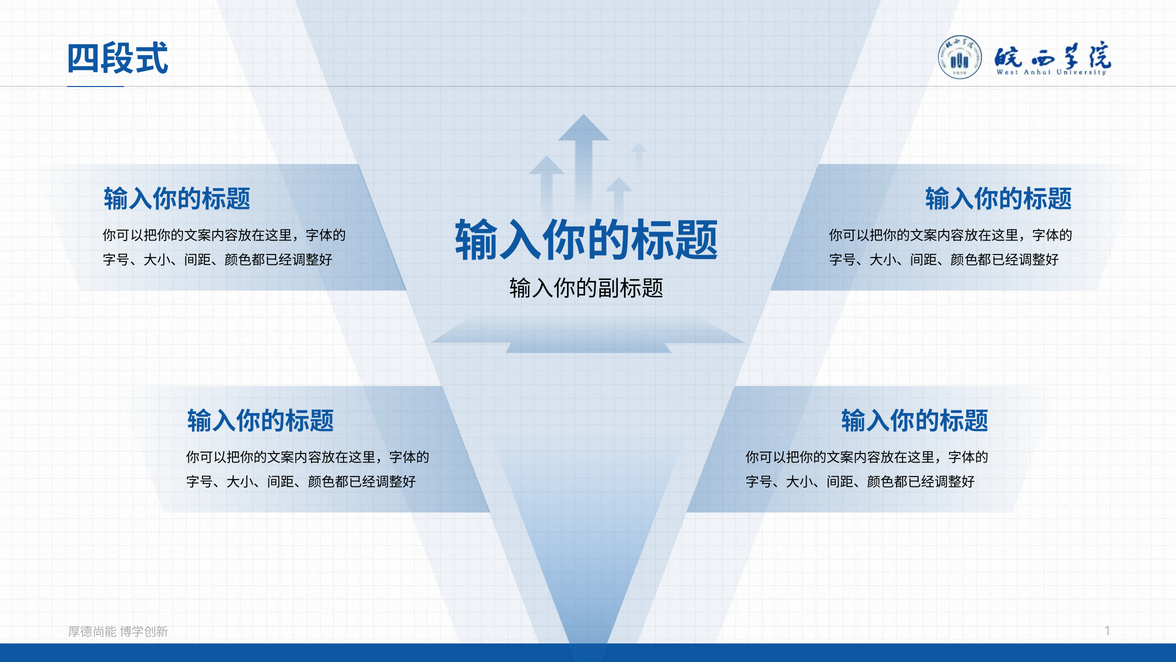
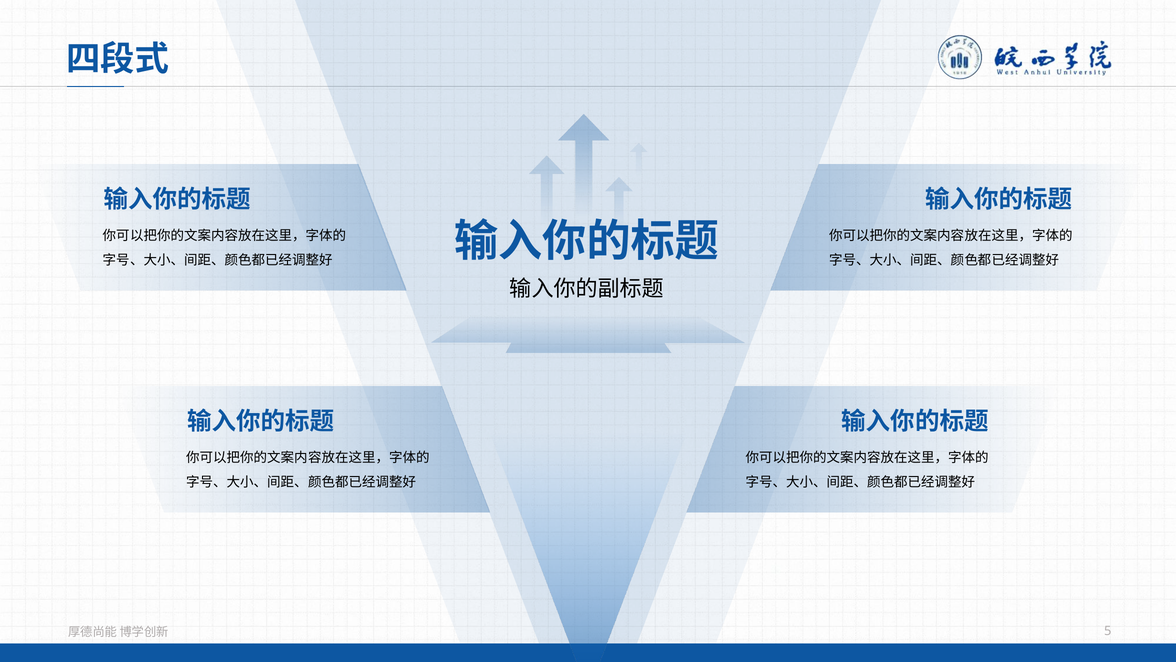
1: 1 -> 5
